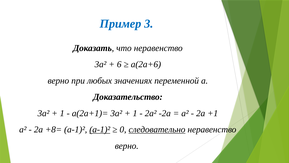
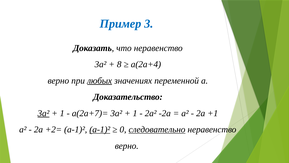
6: 6 -> 8
а(2а+6: а(2а+6 -> а(2а+4
любых underline: none -> present
3а² at (43, 113) underline: none -> present
а(2а+1)=: а(2а+1)= -> а(2а+7)=
+8=: +8= -> +2=
